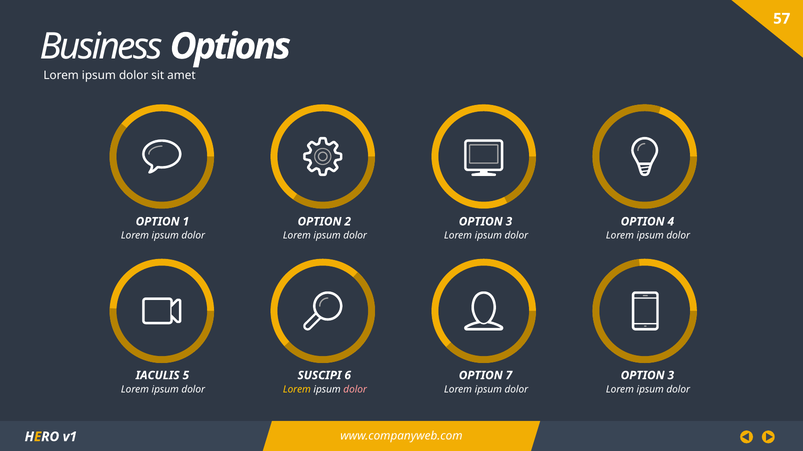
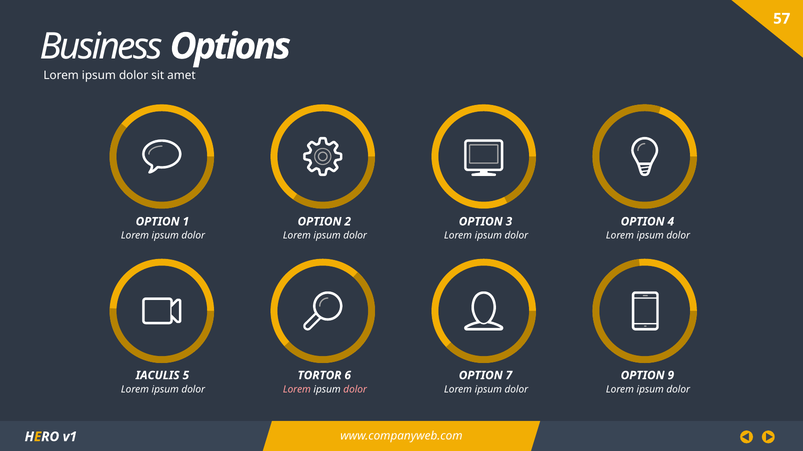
SUSCIPI: SUSCIPI -> TORTOR
3 at (671, 376): 3 -> 9
Lorem at (297, 390) colour: yellow -> pink
